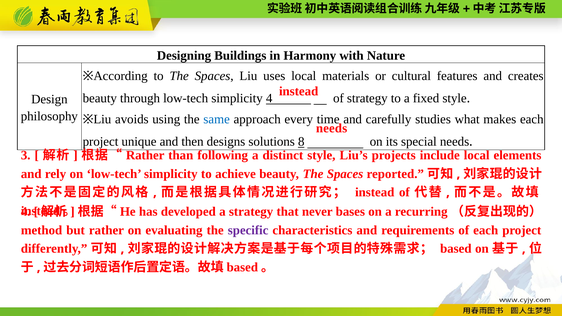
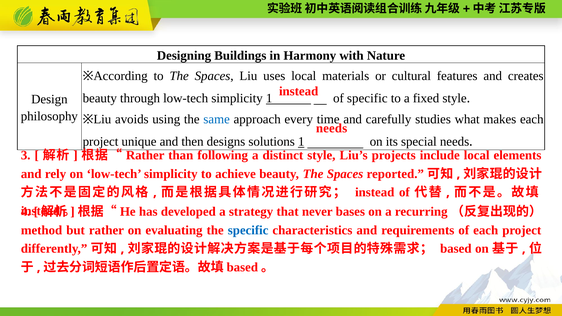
simplicity 4: 4 -> 1
of strategy: strategy -> specific
solutions 8: 8 -> 1
specific at (248, 230) colour: purple -> blue
